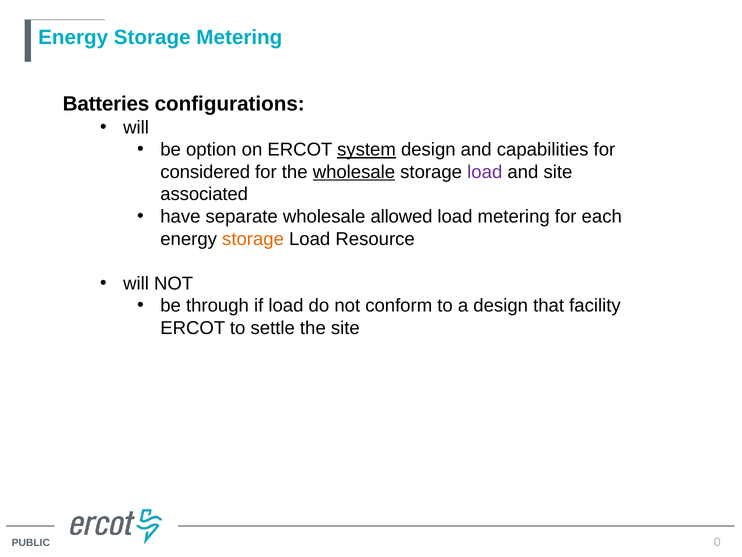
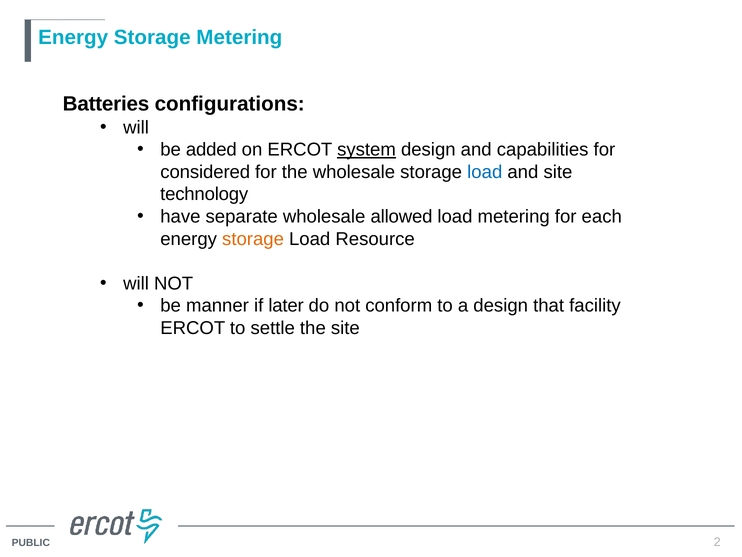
option: option -> added
wholesale at (354, 172) underline: present -> none
load at (485, 172) colour: purple -> blue
associated: associated -> technology
through: through -> manner
if load: load -> later
0: 0 -> 2
